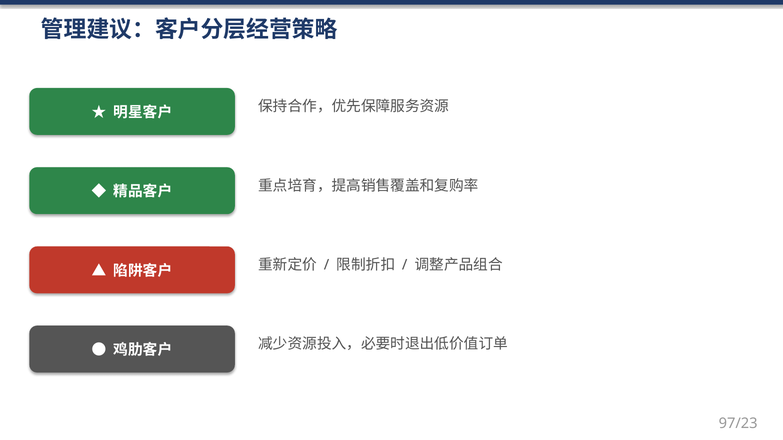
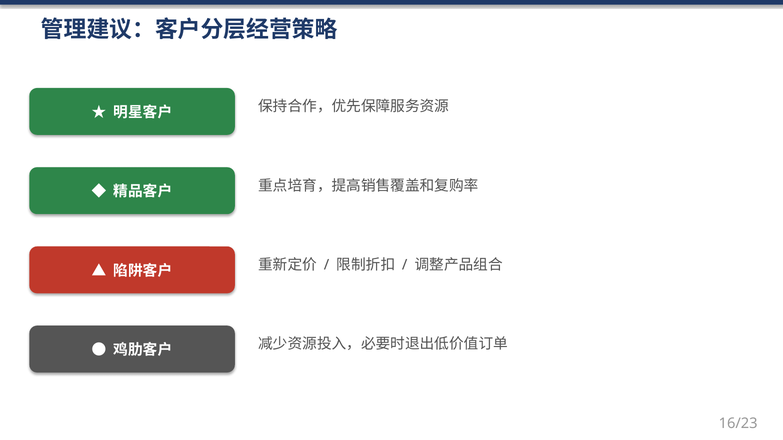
97/23: 97/23 -> 16/23
